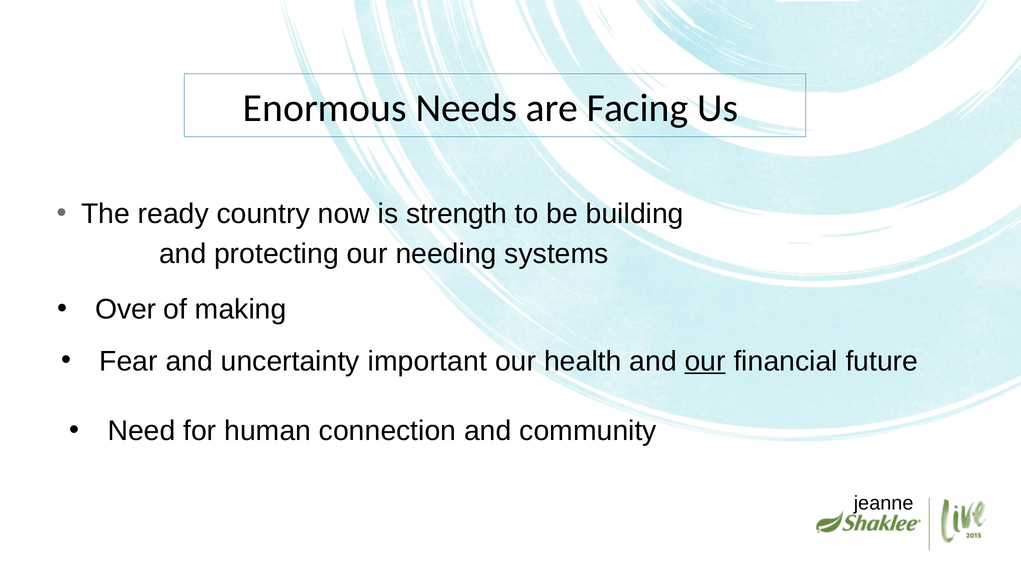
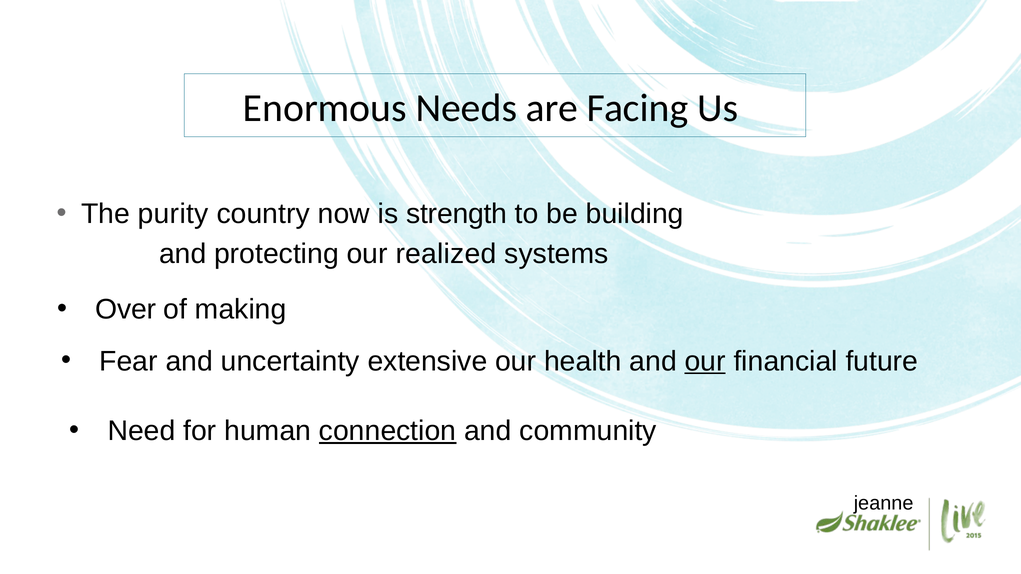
ready: ready -> purity
needing: needing -> realized
important: important -> extensive
connection underline: none -> present
